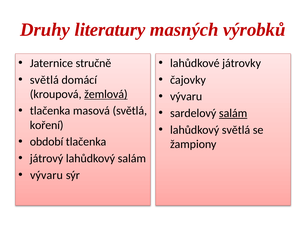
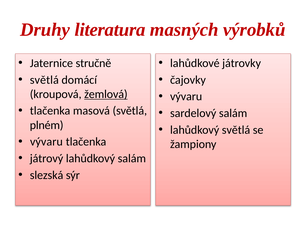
literatury: literatury -> literatura
salám at (233, 113) underline: present -> none
koření: koření -> plném
období at (47, 141): období -> vývaru
vývaru at (46, 175): vývaru -> slezská
